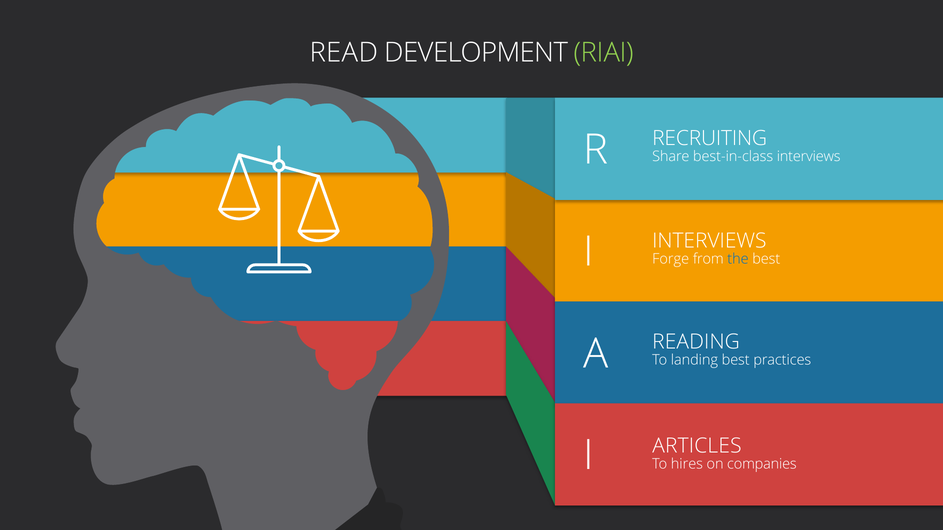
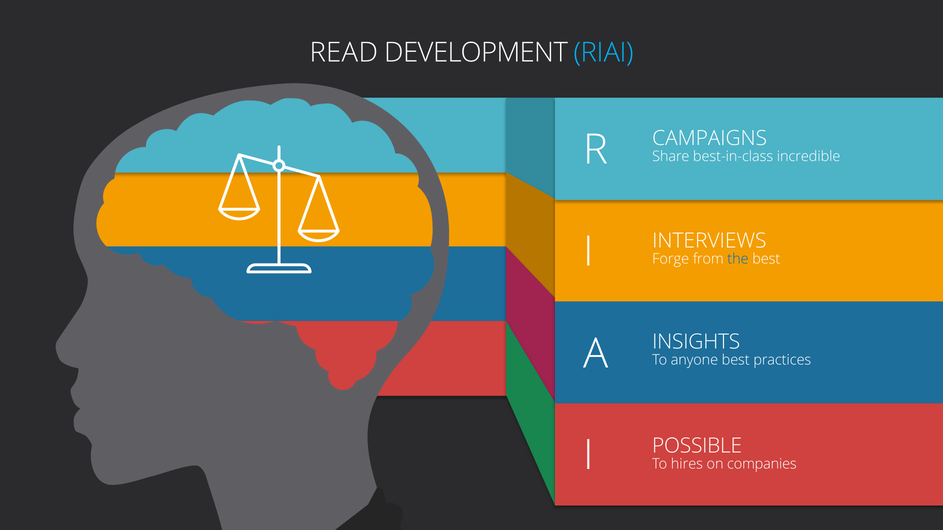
RIAI colour: light green -> light blue
RECRUITING: RECRUITING -> CAMPAIGNS
best-in-class interviews: interviews -> incredible
READING: READING -> INSIGHTS
landing: landing -> anyone
ARTICLES: ARTICLES -> POSSIBLE
